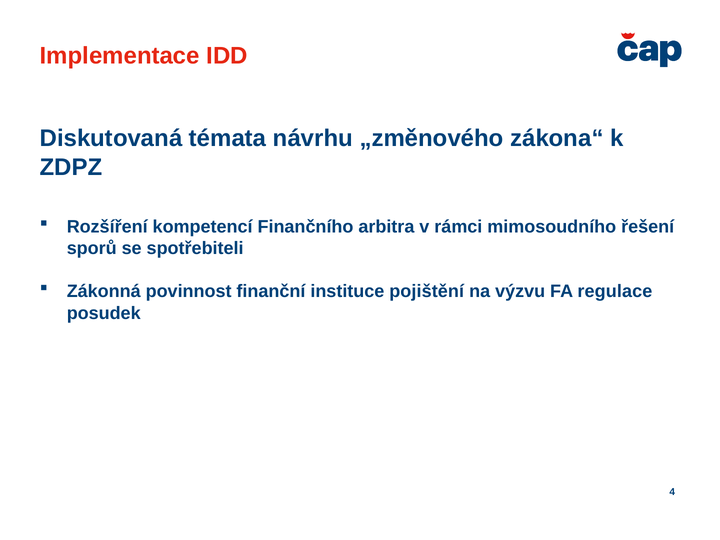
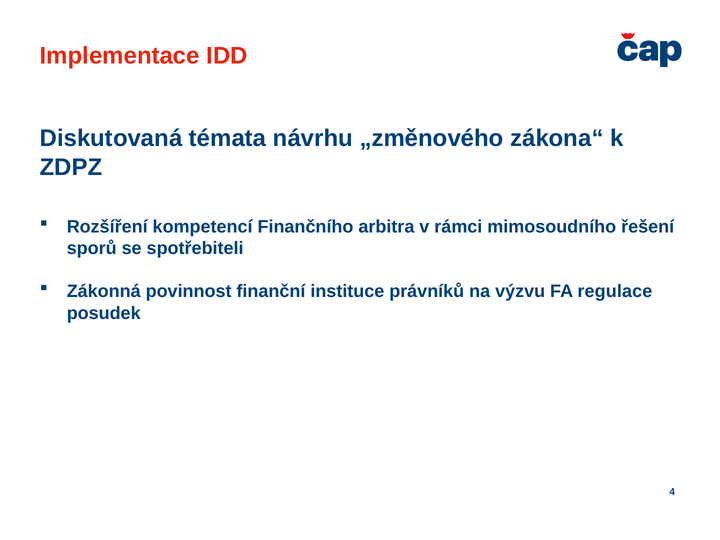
pojištění: pojištění -> právníků
